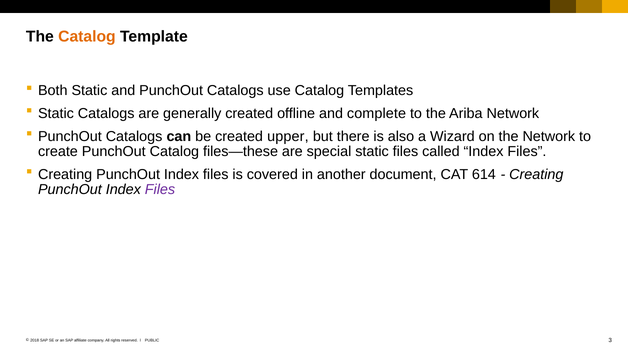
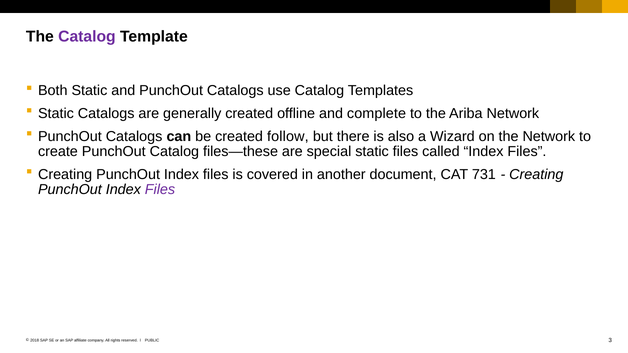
Catalog at (87, 36) colour: orange -> purple
upper: upper -> follow
614: 614 -> 731
